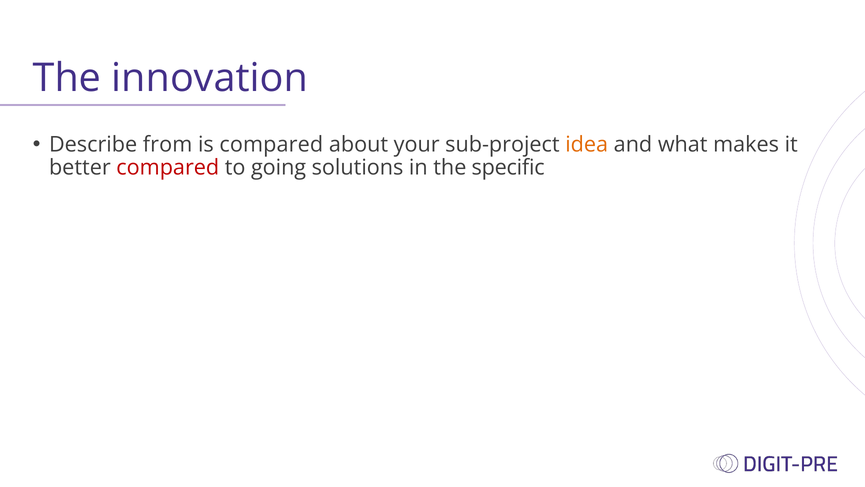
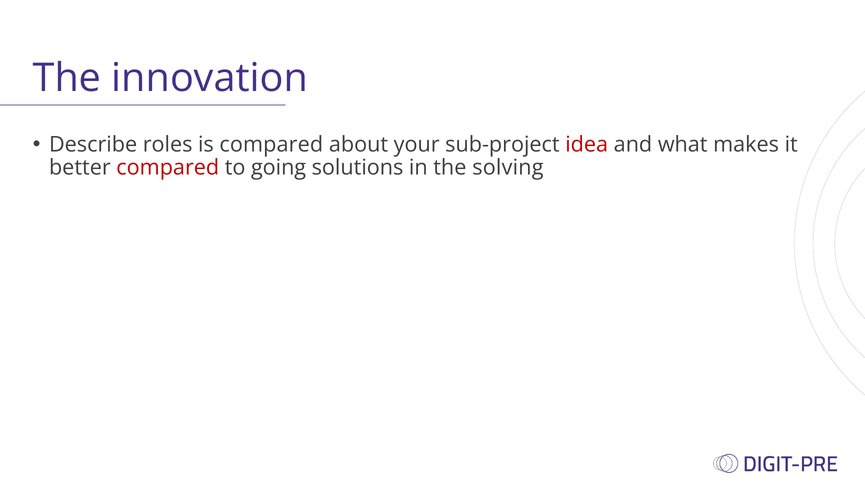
from: from -> roles
idea colour: orange -> red
specific: specific -> solving
